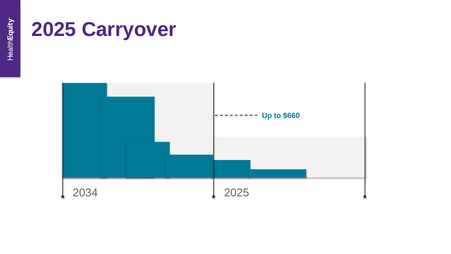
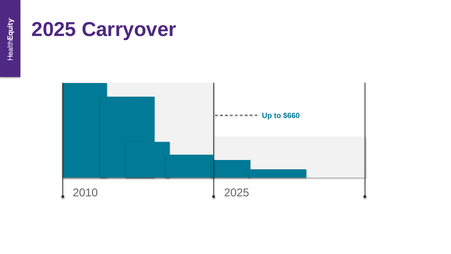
2034: 2034 -> 2010
